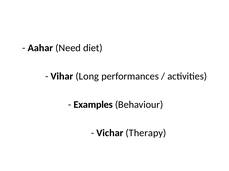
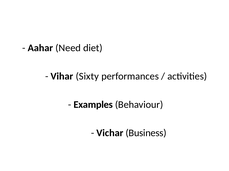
Long: Long -> Sixty
Therapy: Therapy -> Business
